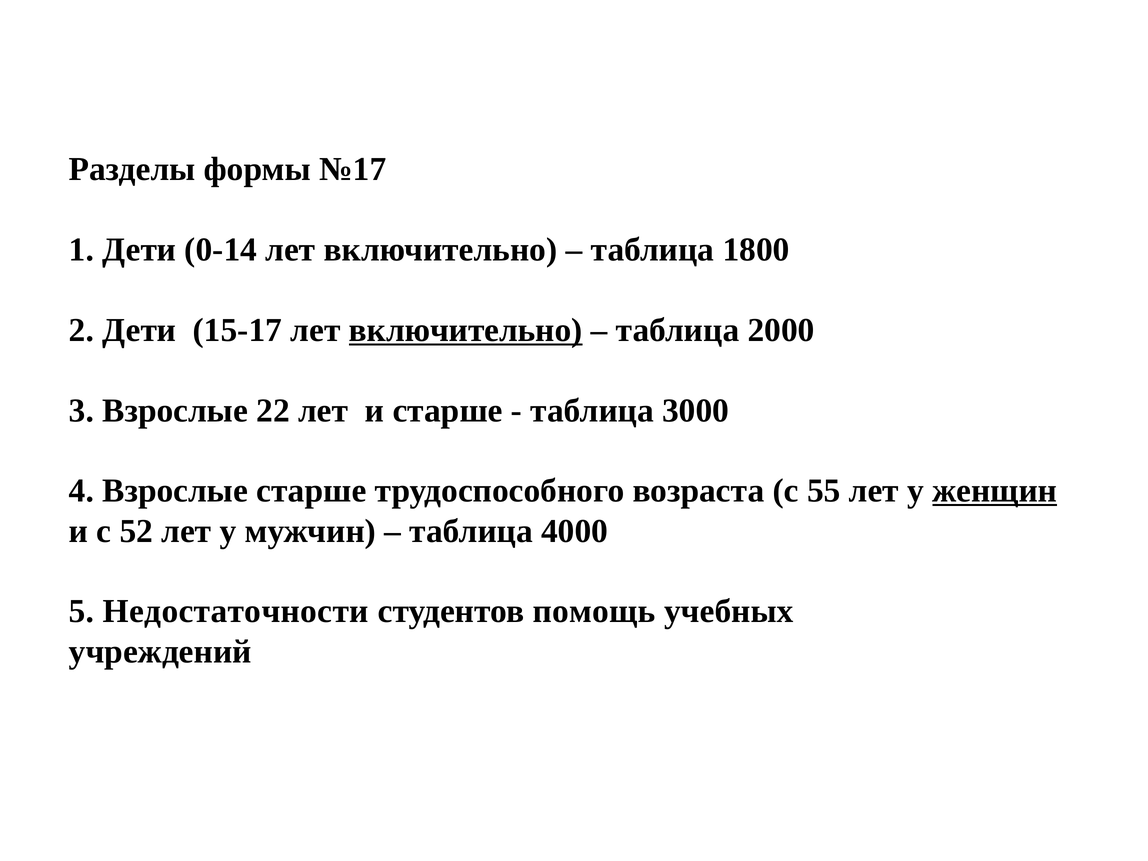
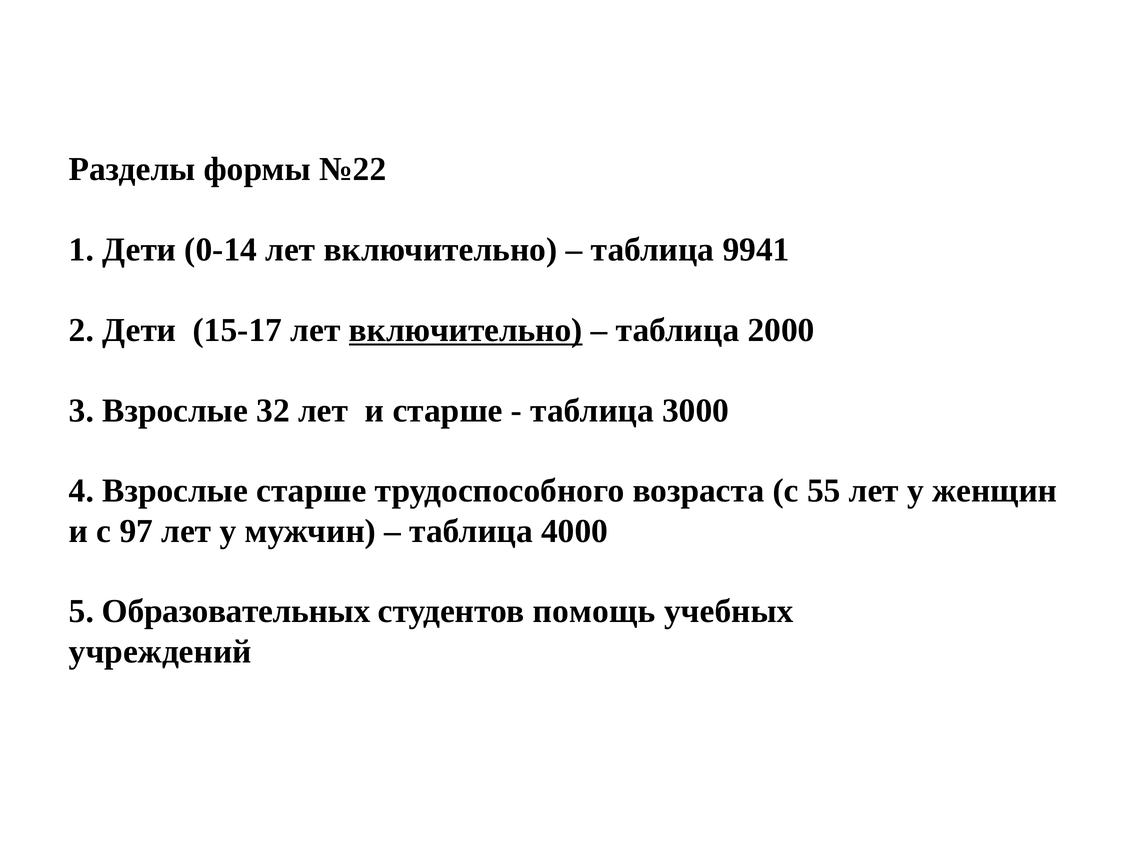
№17: №17 -> №22
1800: 1800 -> 9941
22: 22 -> 32
женщин underline: present -> none
52: 52 -> 97
Недостаточности: Недостаточности -> Образовательных
